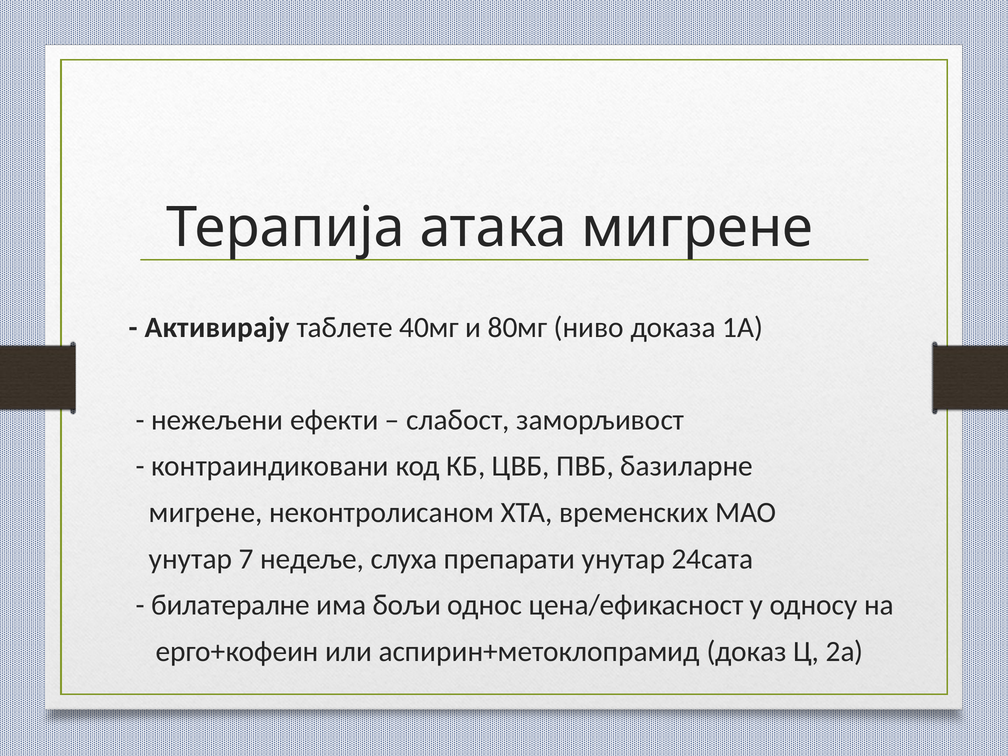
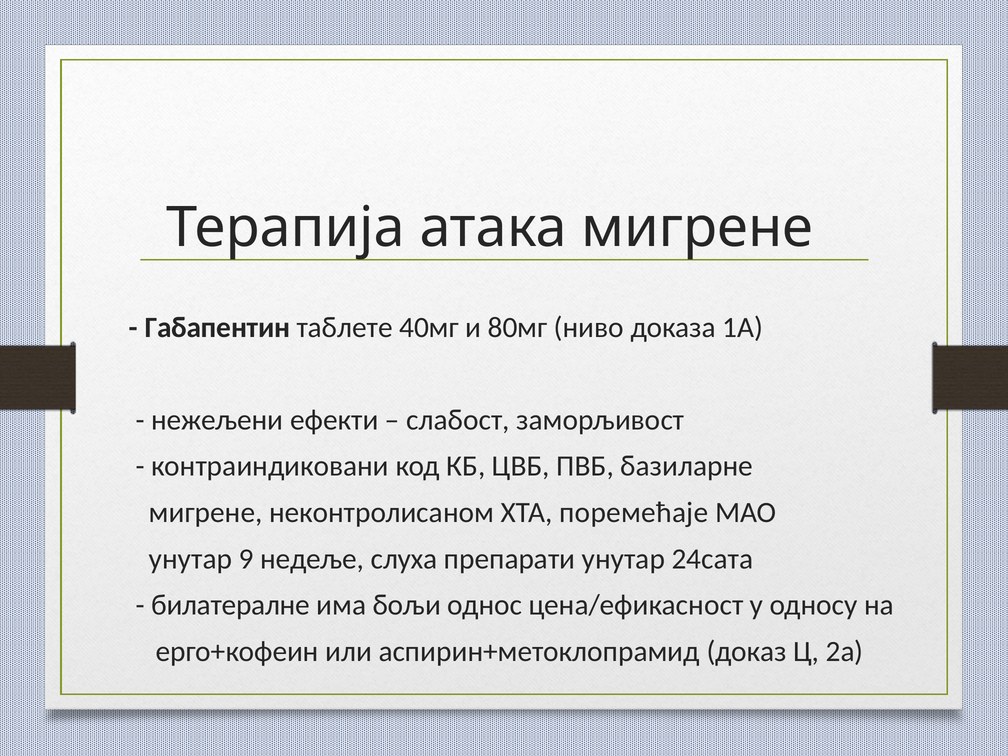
Активирају: Активирају -> Габапентин
временских: временских -> пoрeмeћaje
7: 7 -> 9
